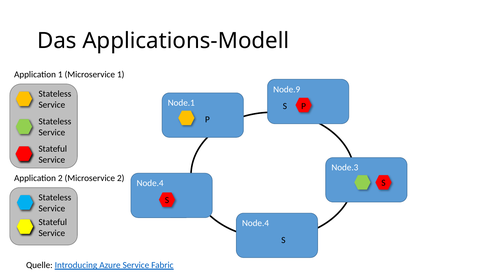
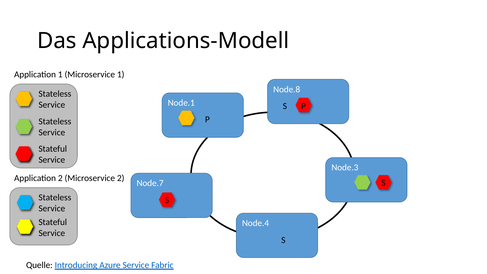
Node.9: Node.9 -> Node.8
Node.4 at (150, 183): Node.4 -> Node.7
